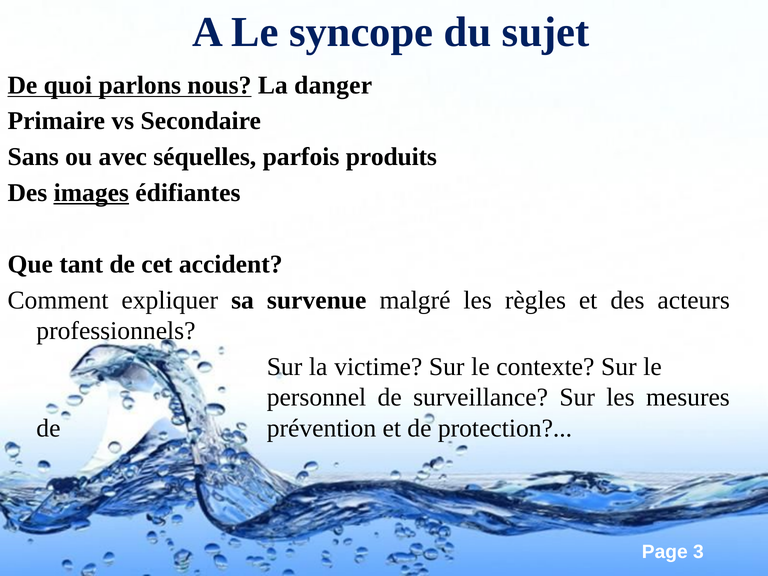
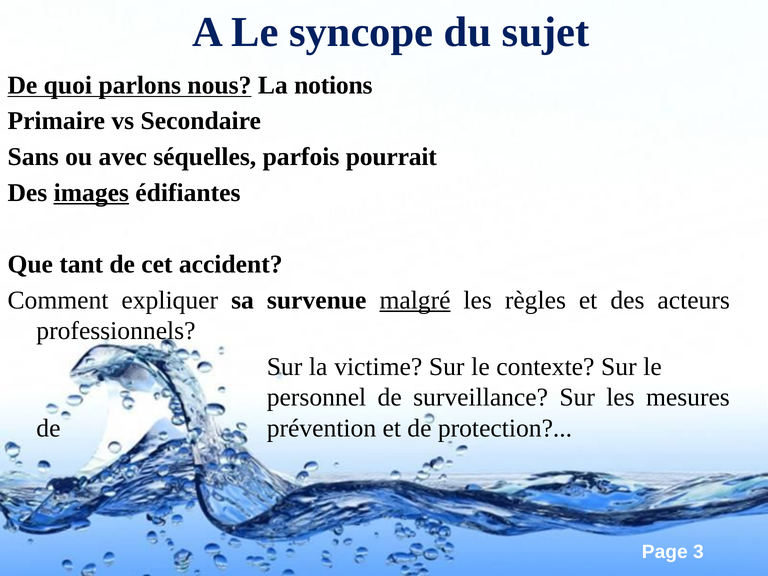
danger: danger -> notions
produits: produits -> pourrait
malgré underline: none -> present
